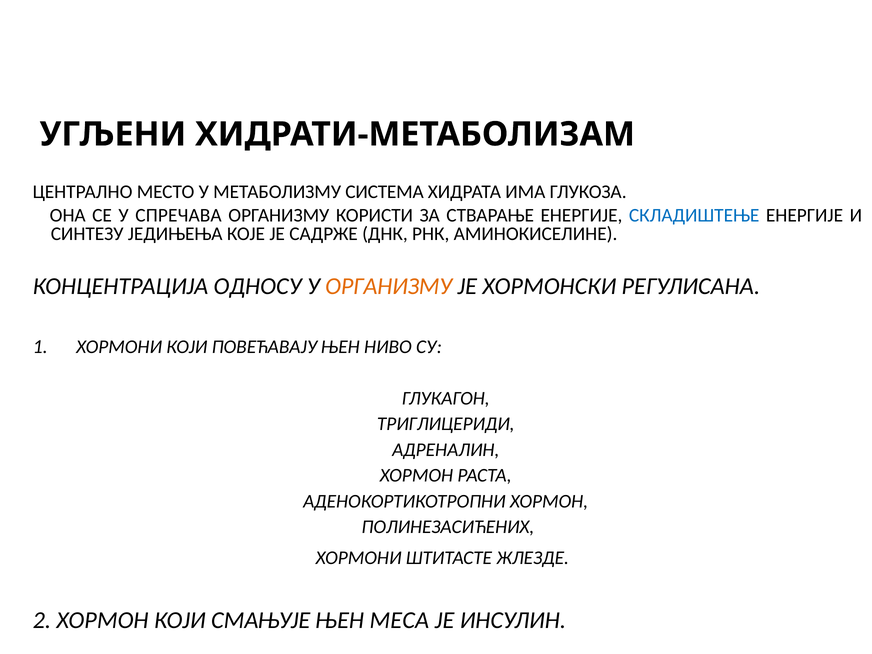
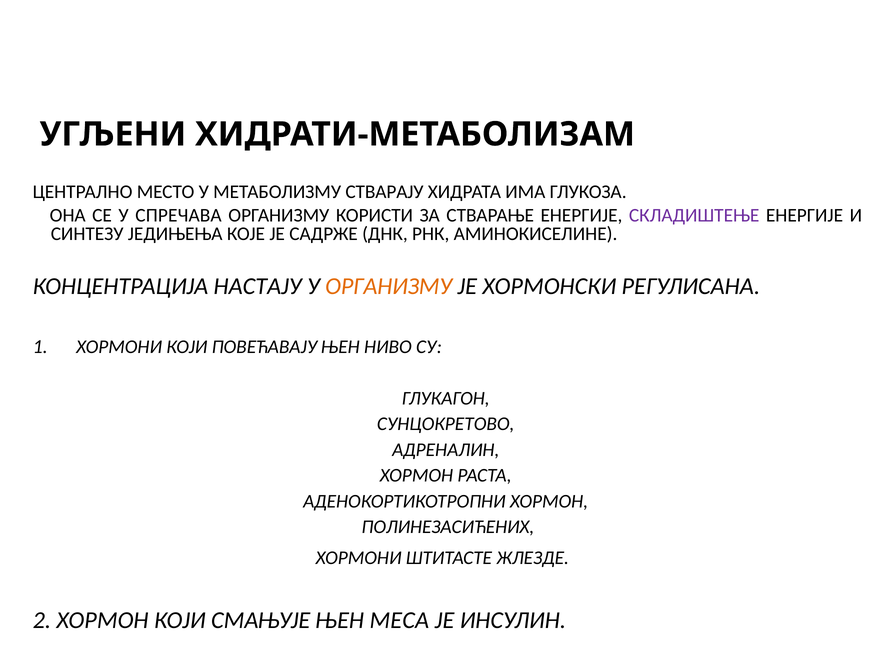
СИСТЕМА: СИСТЕМА -> СТВАРАЈУ
СКЛАДИШТЕЊЕ colour: blue -> purple
ОДНОСУ: ОДНОСУ -> НАСТАЈУ
ТРИГЛИЦЕРИДИ: ТРИГЛИЦЕРИДИ -> СУНЦОКРЕТОВО
